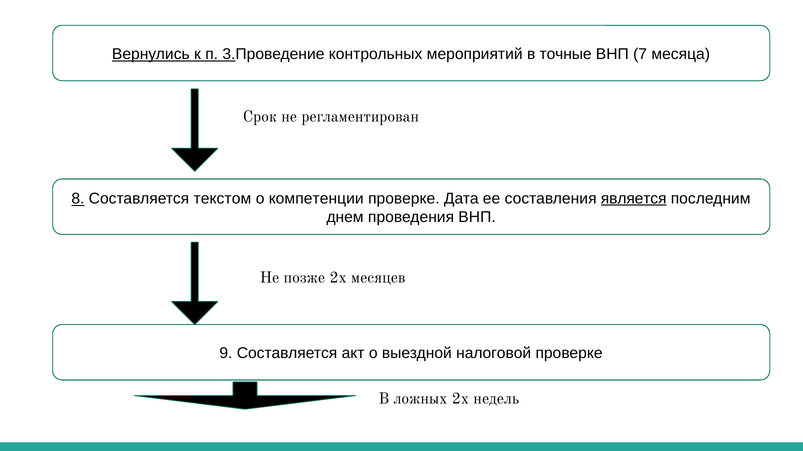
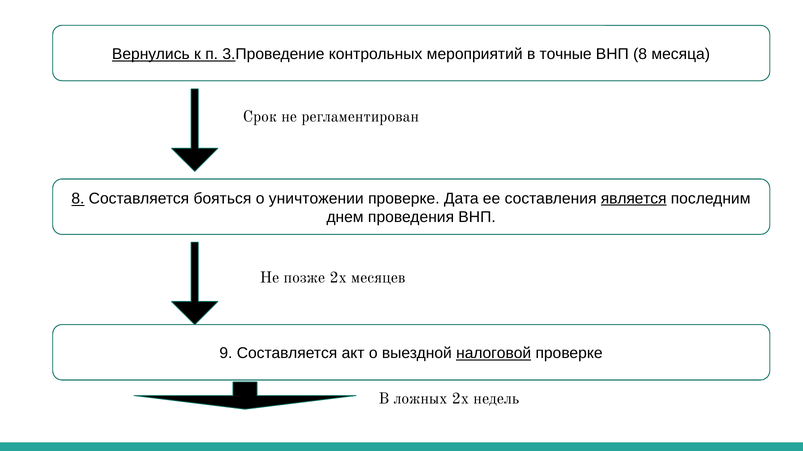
ВНП 7: 7 -> 8
текстом: текстом -> бояться
компетенции: компетенции -> уничтожении
налоговой underline: none -> present
